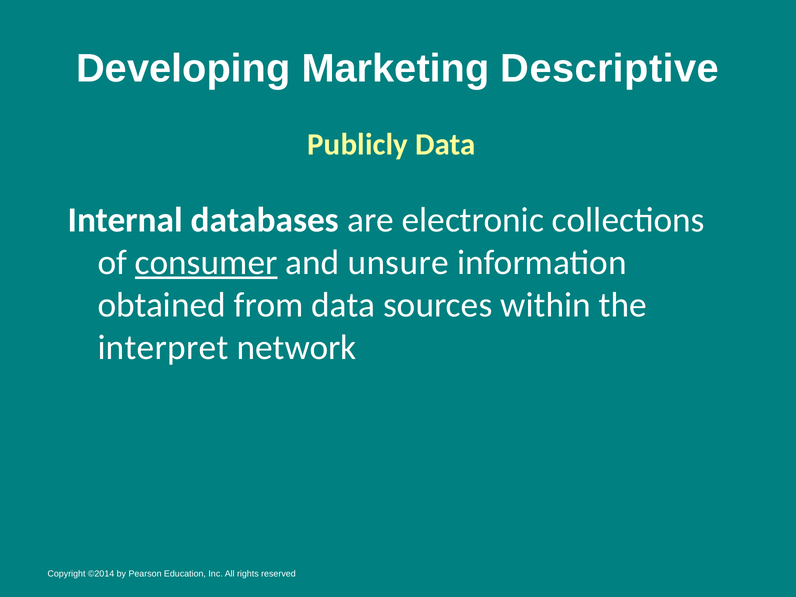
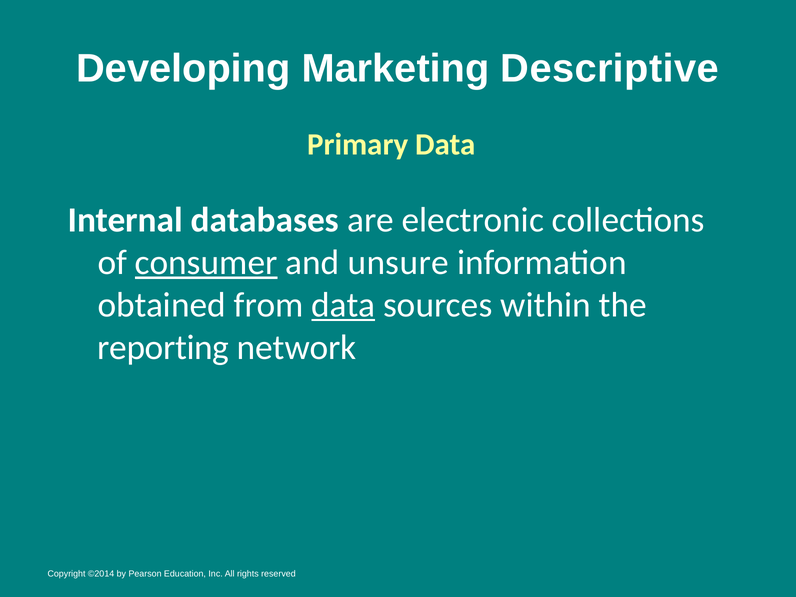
Publicly: Publicly -> Primary
data at (343, 305) underline: none -> present
interpret: interpret -> reporting
